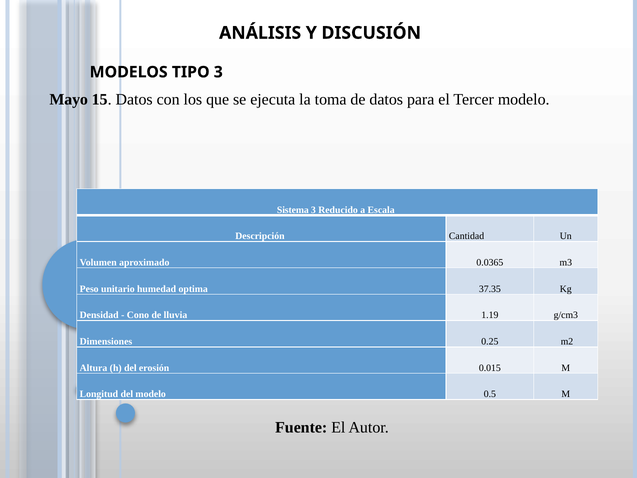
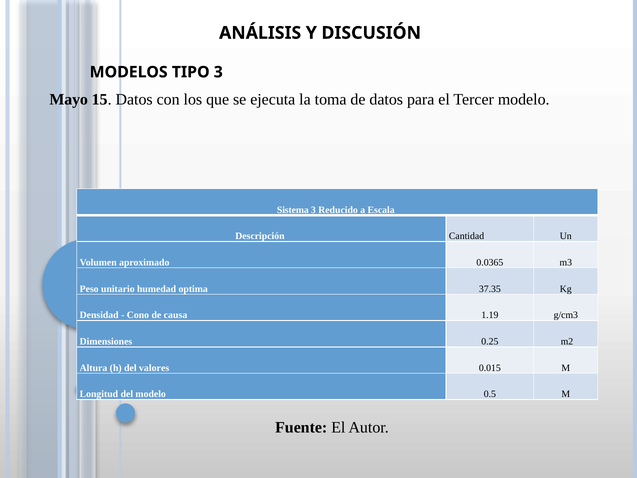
lluvia: lluvia -> causa
erosión: erosión -> valores
